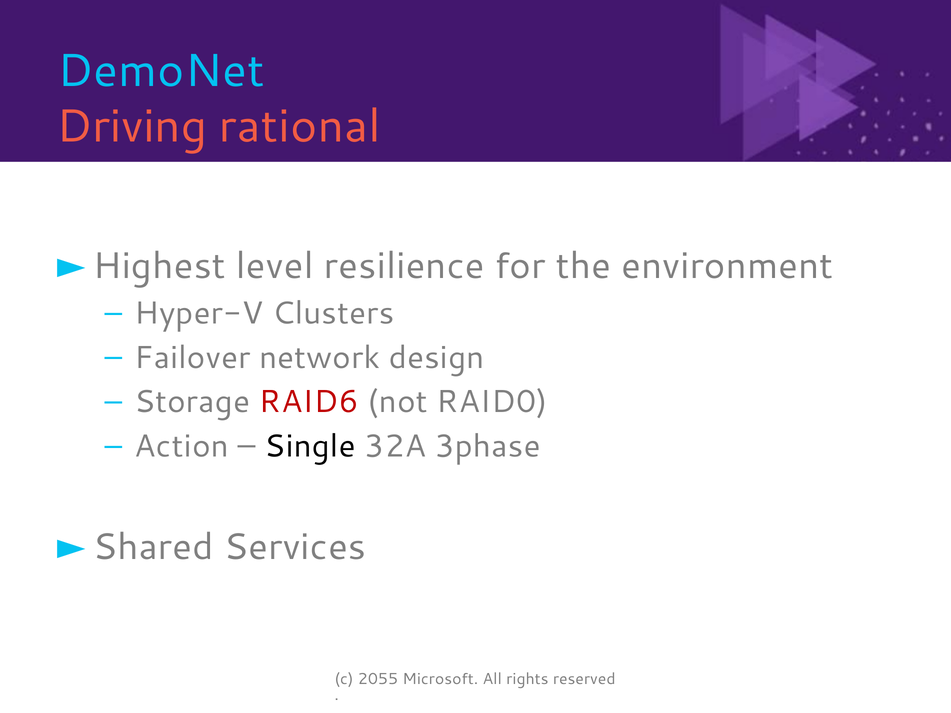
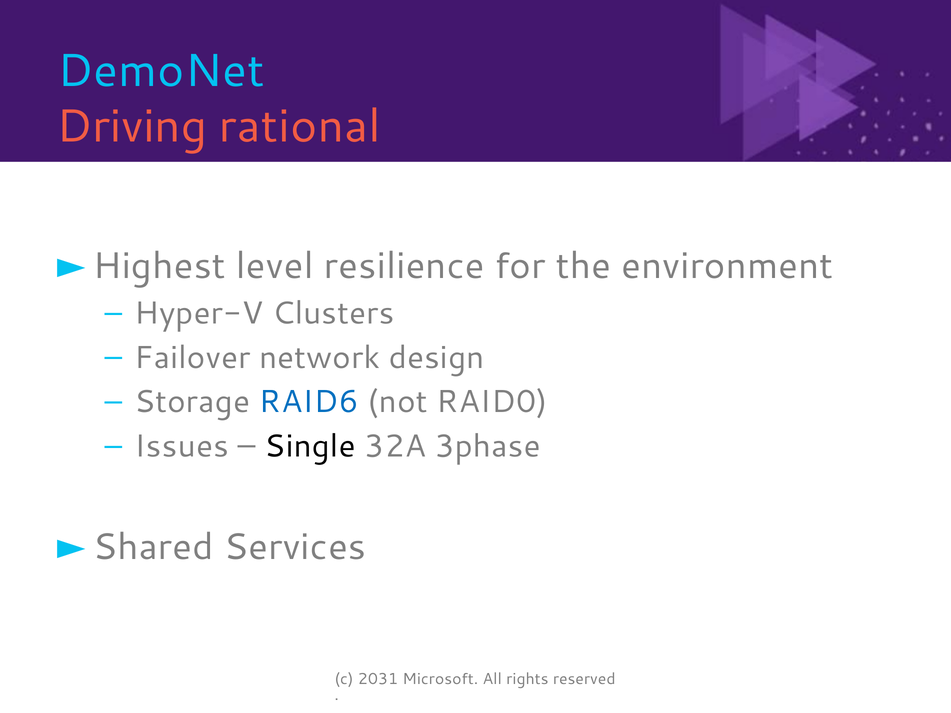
RAID6 colour: red -> blue
Action: Action -> Issues
2055: 2055 -> 2031
